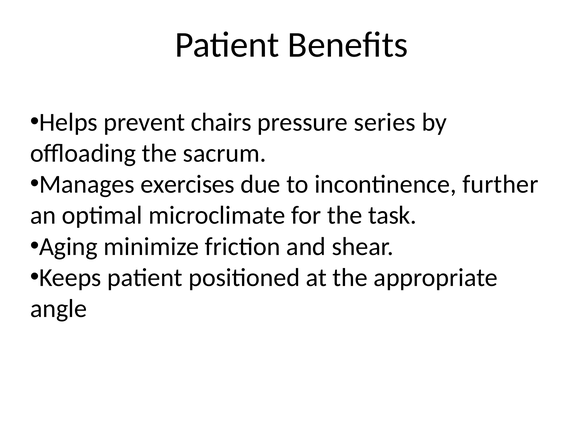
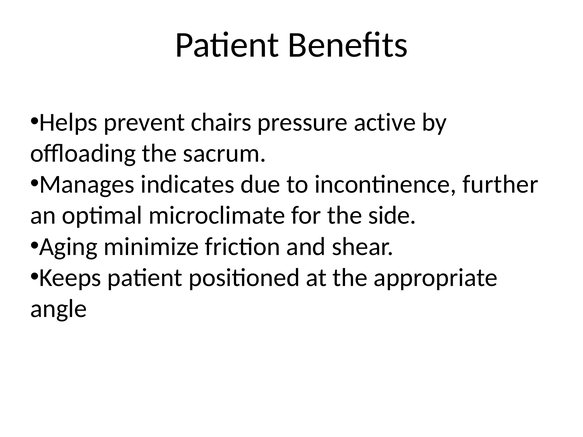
series: series -> active
exercises: exercises -> indicates
task: task -> side
